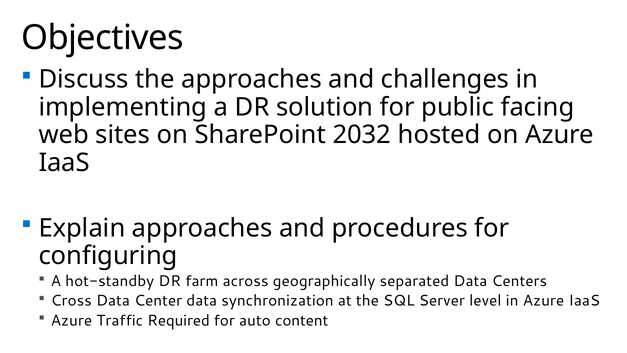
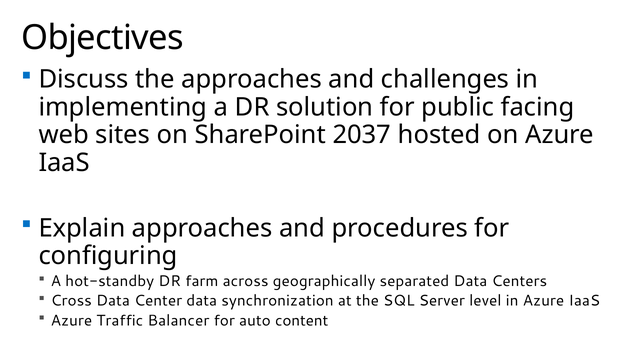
2032: 2032 -> 2037
Required: Required -> Balancer
